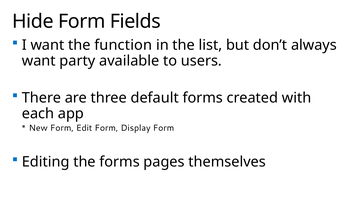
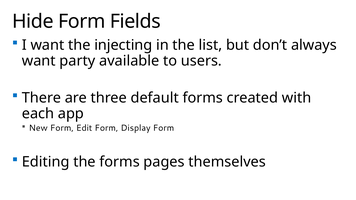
function: function -> injecting
